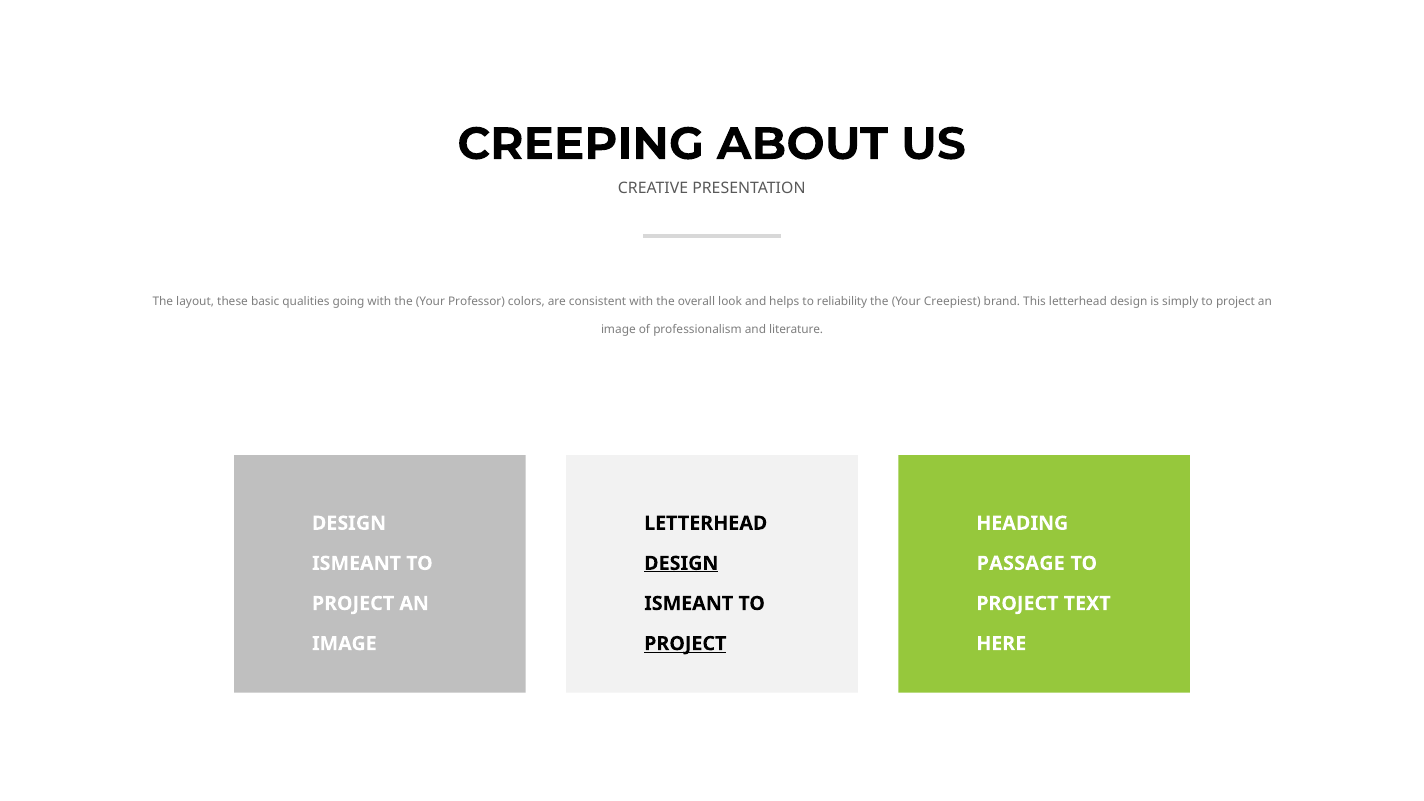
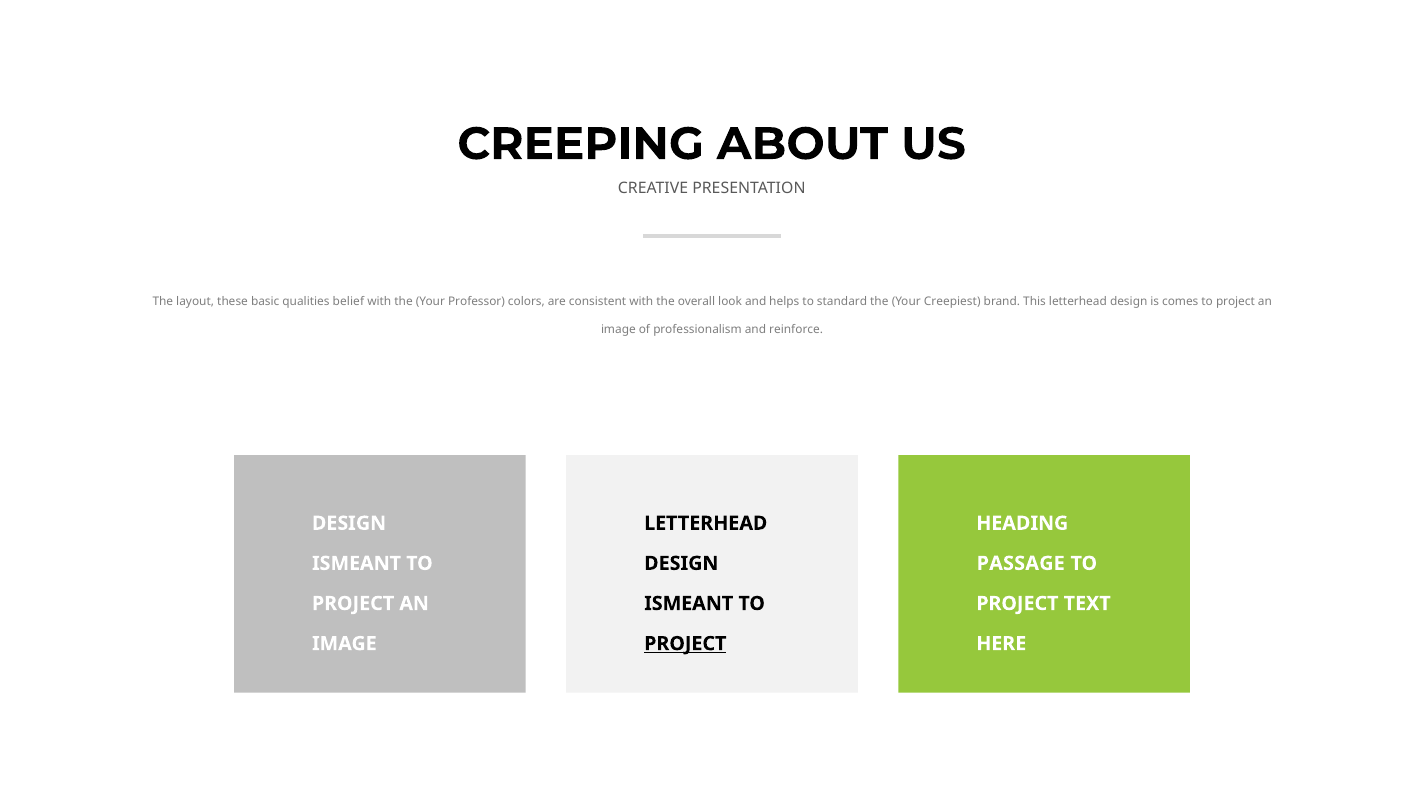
going: going -> belief
reliability: reliability -> standard
simply: simply -> comes
literature: literature -> reinforce
DESIGN at (681, 563) underline: present -> none
